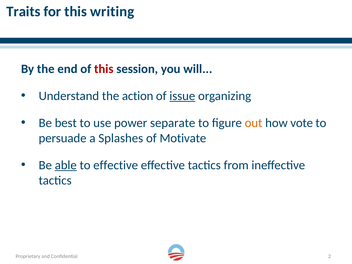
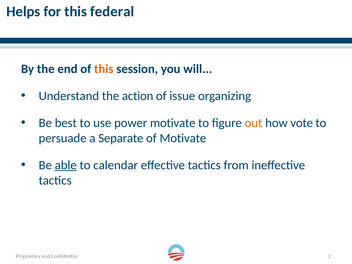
Traits: Traits -> Helps
writing: writing -> federal
this at (104, 69) colour: red -> orange
issue underline: present -> none
power separate: separate -> motivate
Splashes: Splashes -> Separate
to effective: effective -> calendar
